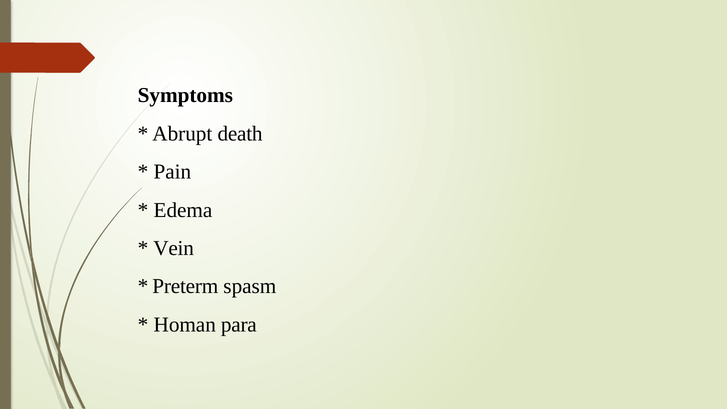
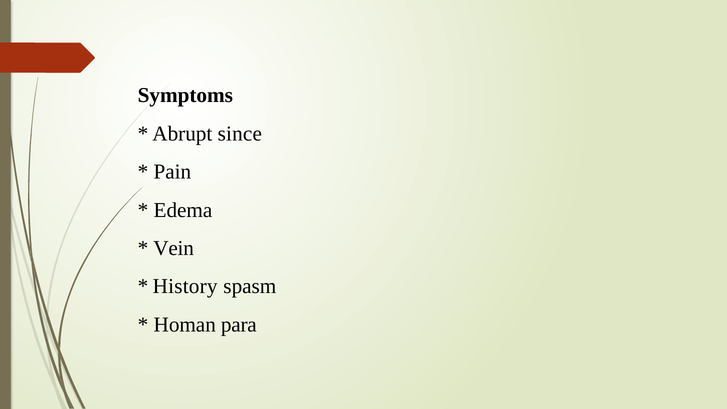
death: death -> since
Preterm: Preterm -> History
